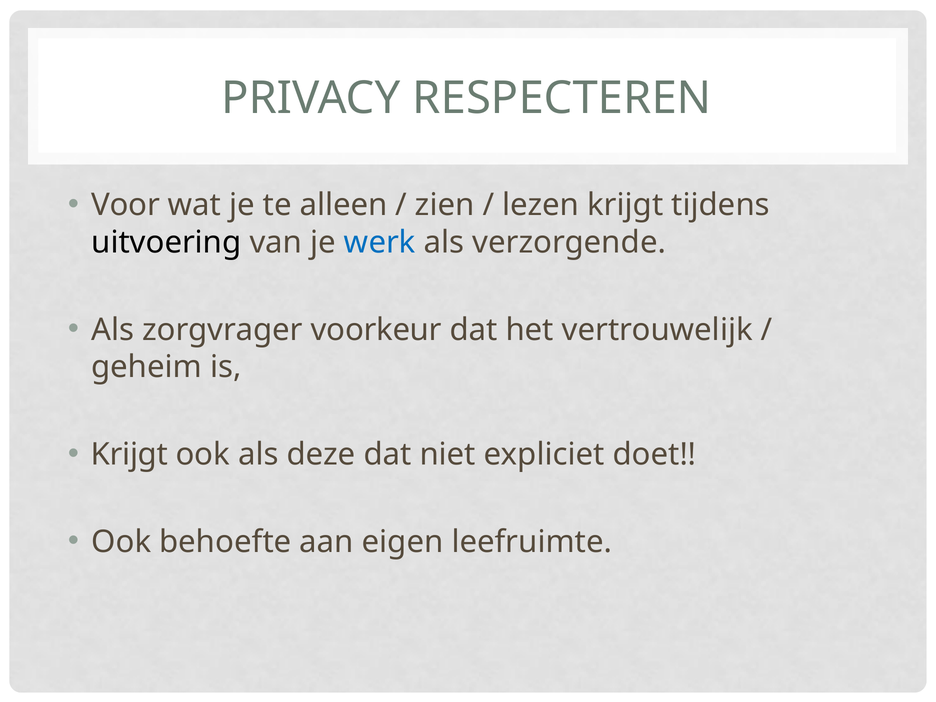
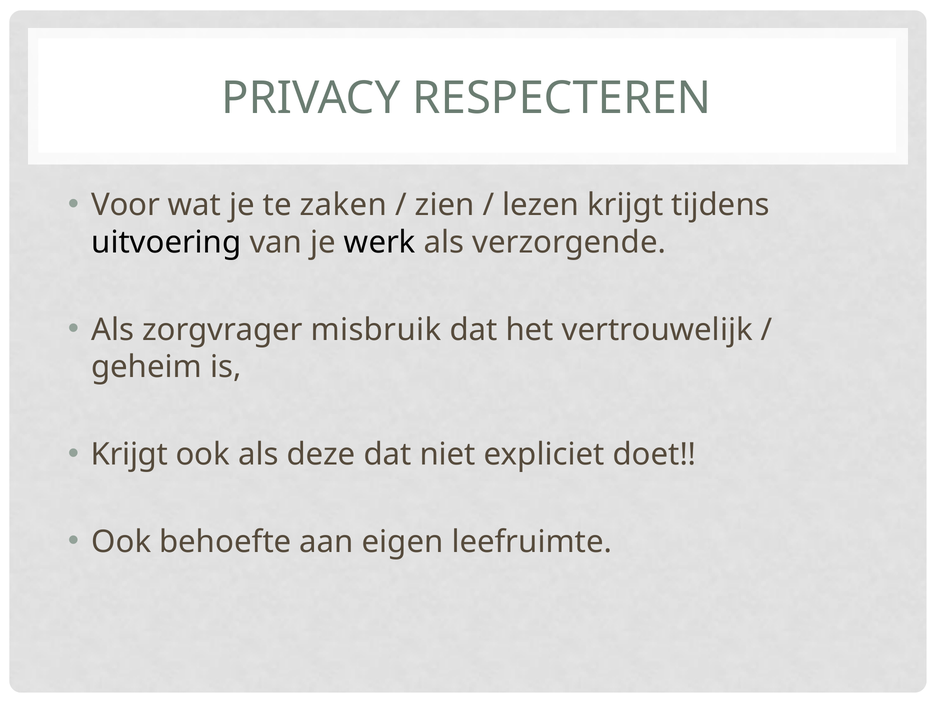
alleen: alleen -> zaken
werk colour: blue -> black
voorkeur: voorkeur -> misbruik
